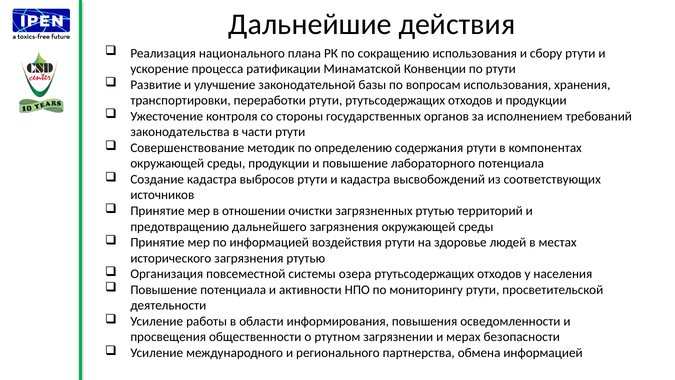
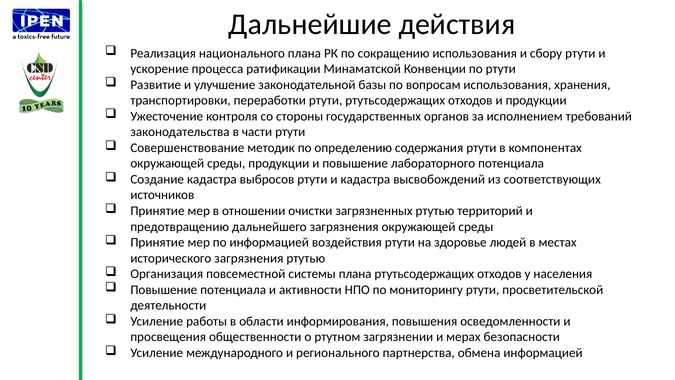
системы озера: озера -> плана
